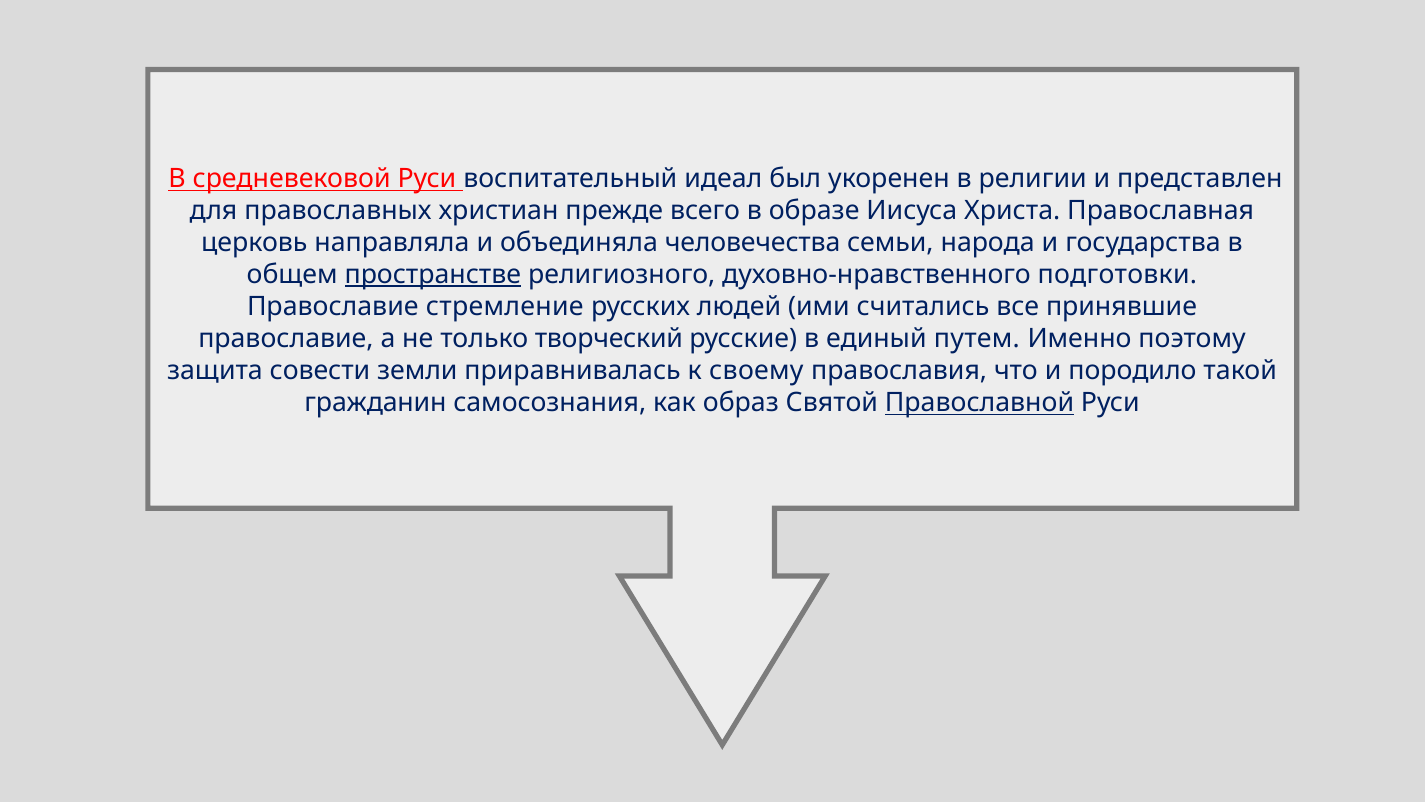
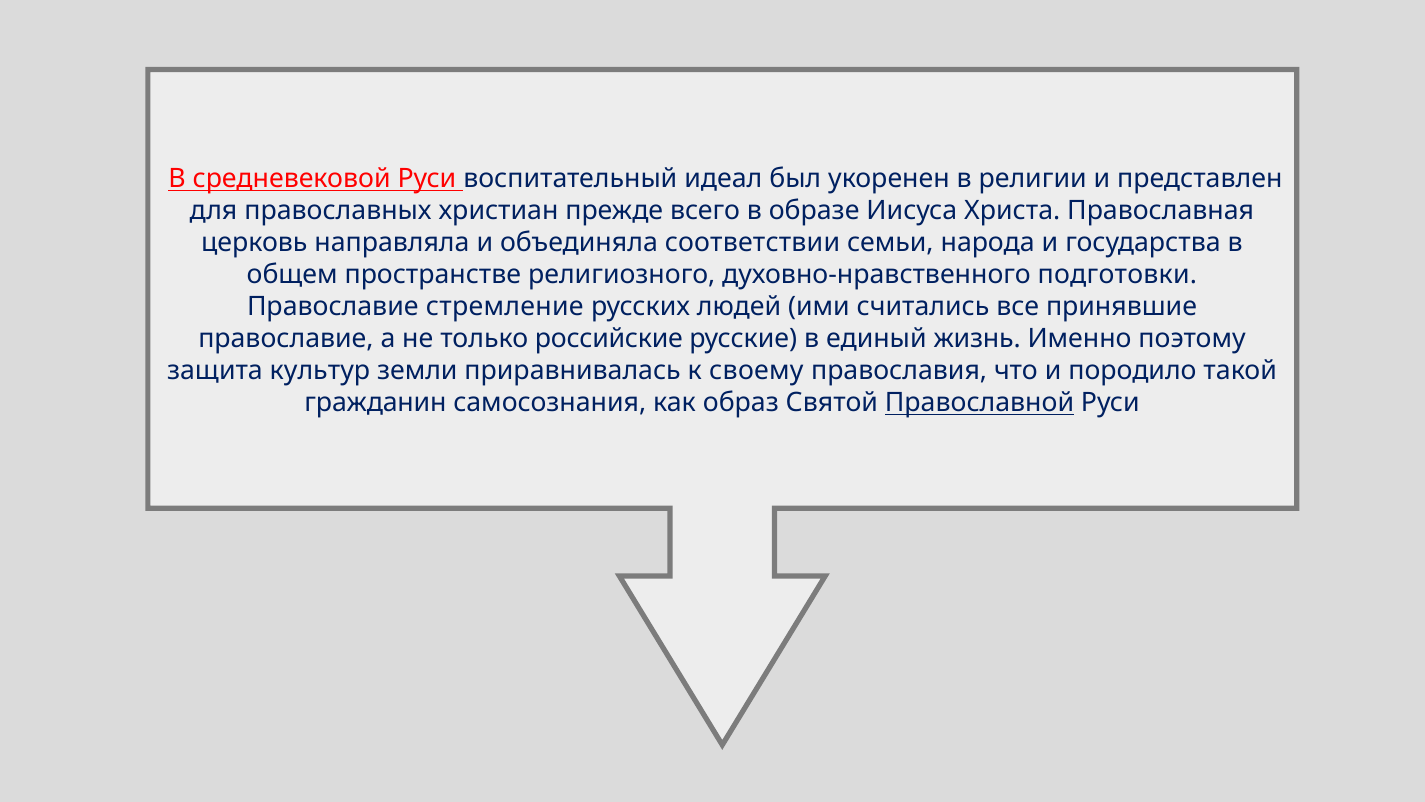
человечества: человечества -> соответствии
пространстве underline: present -> none
творческий: творческий -> российские
путем: путем -> жизнь
совести: совести -> культур
